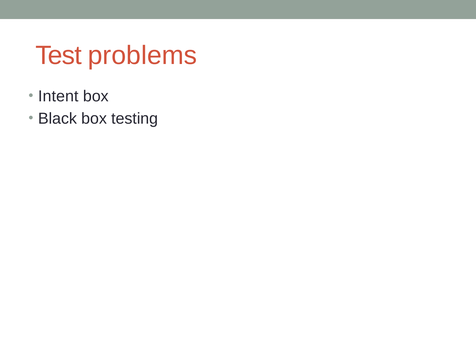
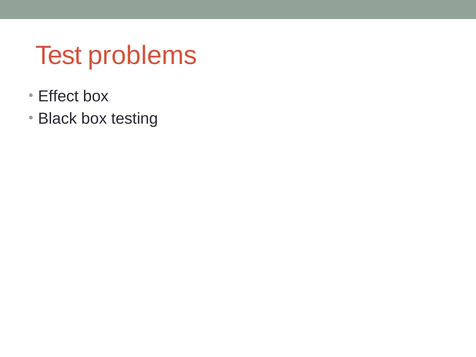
Intent: Intent -> Effect
